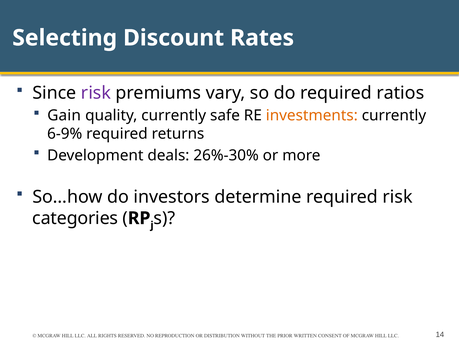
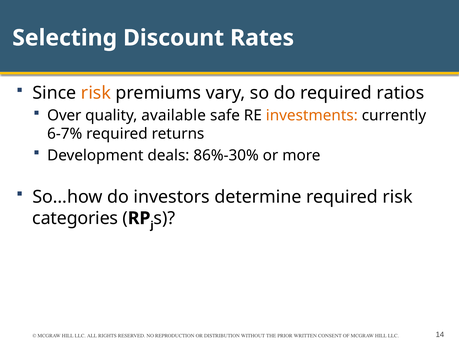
risk at (96, 93) colour: purple -> orange
Gain: Gain -> Over
quality currently: currently -> available
6-9%: 6-9% -> 6-7%
26%-30%: 26%-30% -> 86%-30%
